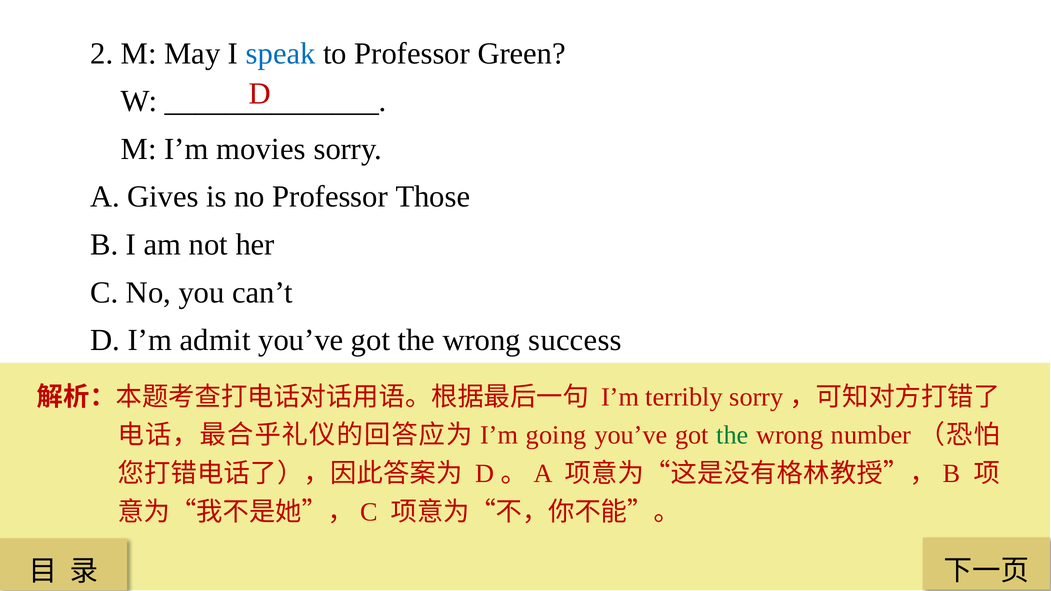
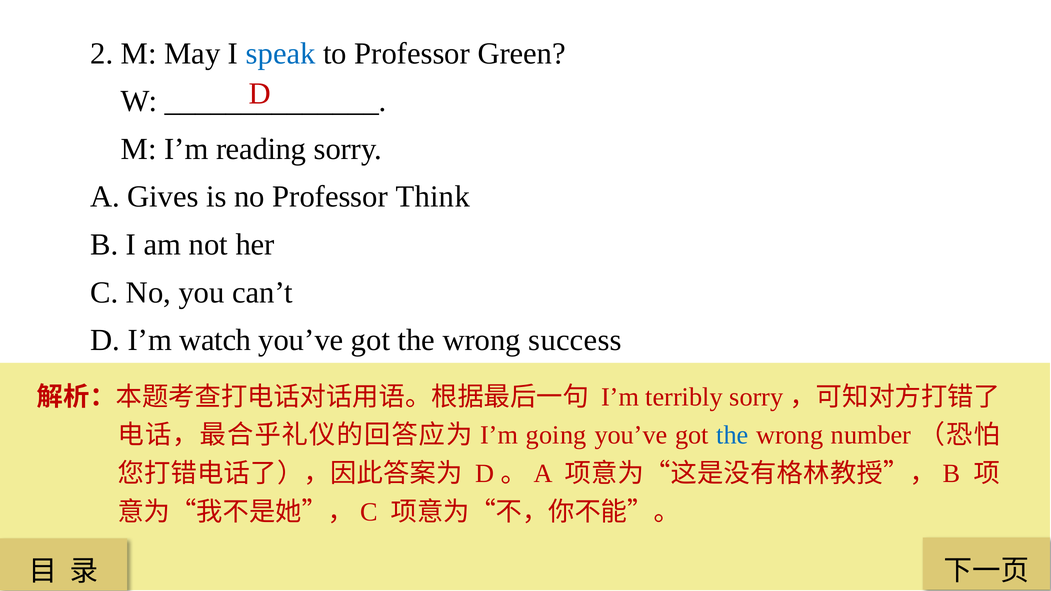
movies: movies -> reading
Those: Those -> Think
admit: admit -> watch
the at (732, 435) colour: green -> blue
